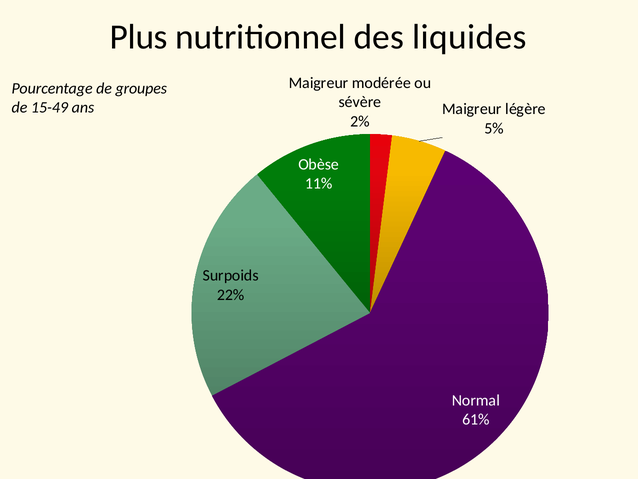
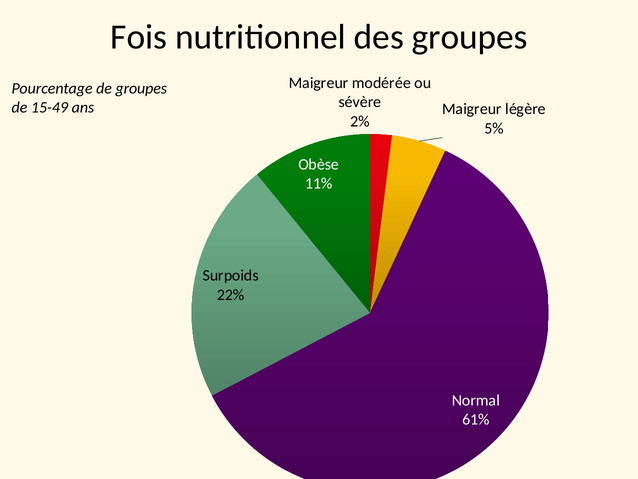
Plus: Plus -> Fois
des liquides: liquides -> groupes
